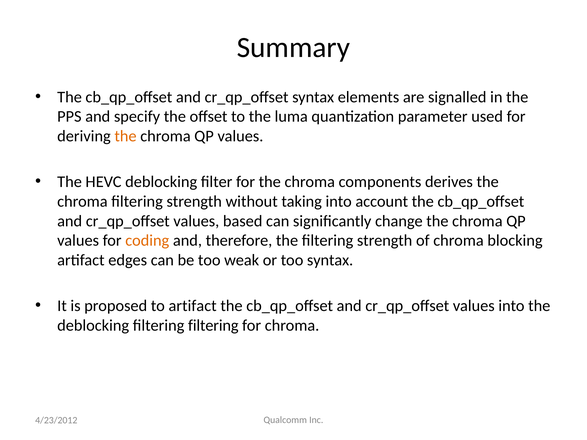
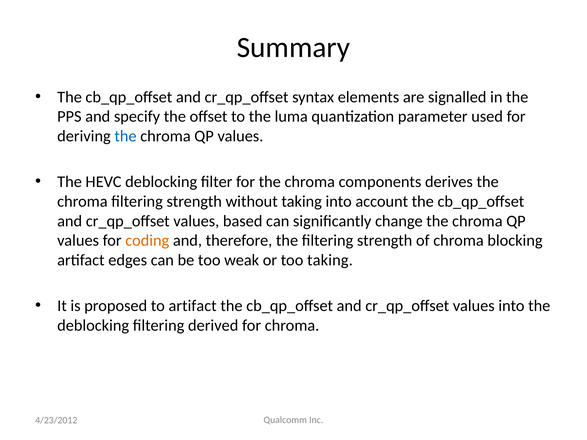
the at (126, 136) colour: orange -> blue
too syntax: syntax -> taking
filtering filtering: filtering -> derived
